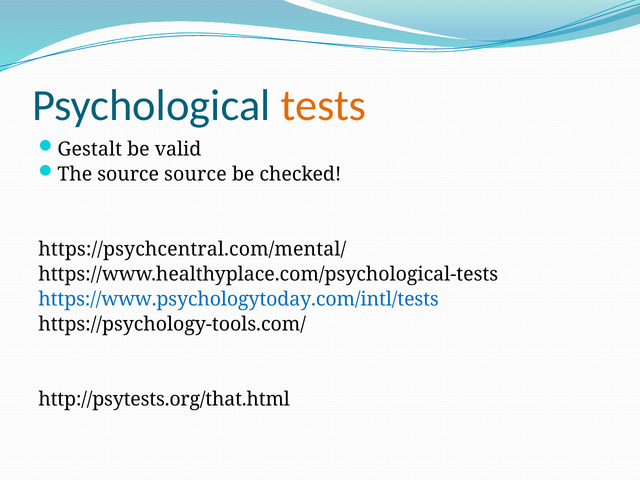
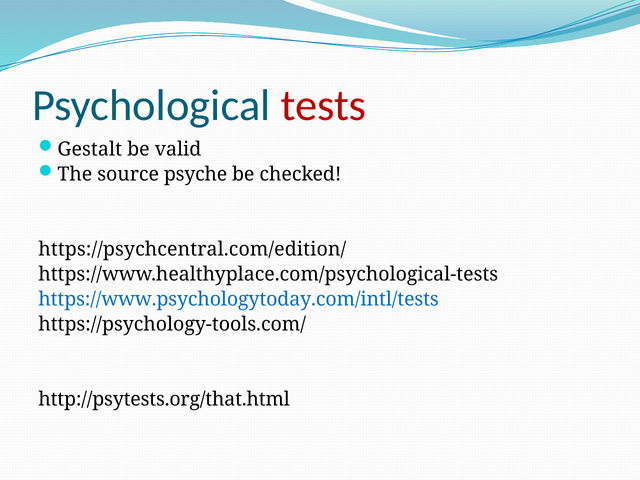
tests colour: orange -> red
source source: source -> psyche
https://psychcentral.com/mental/: https://psychcentral.com/mental/ -> https://psychcentral.com/edition/
